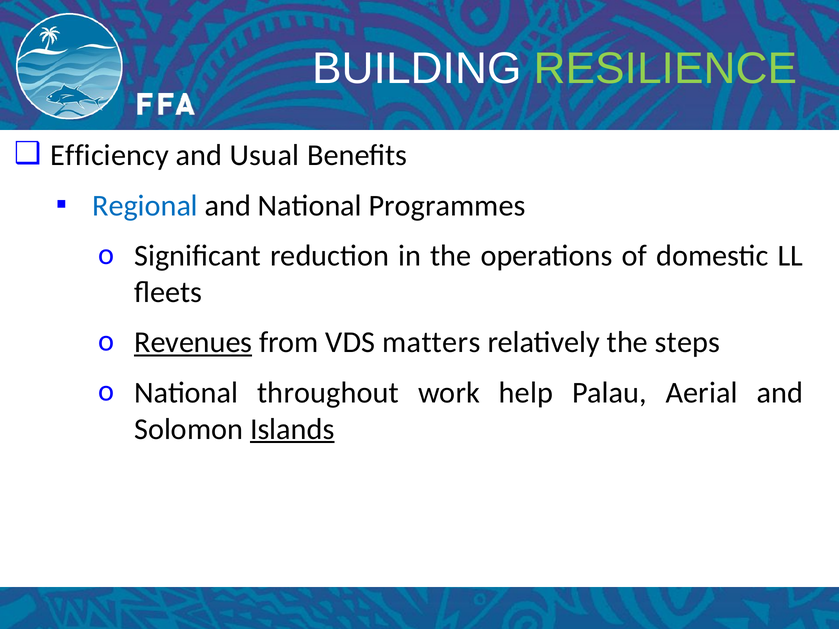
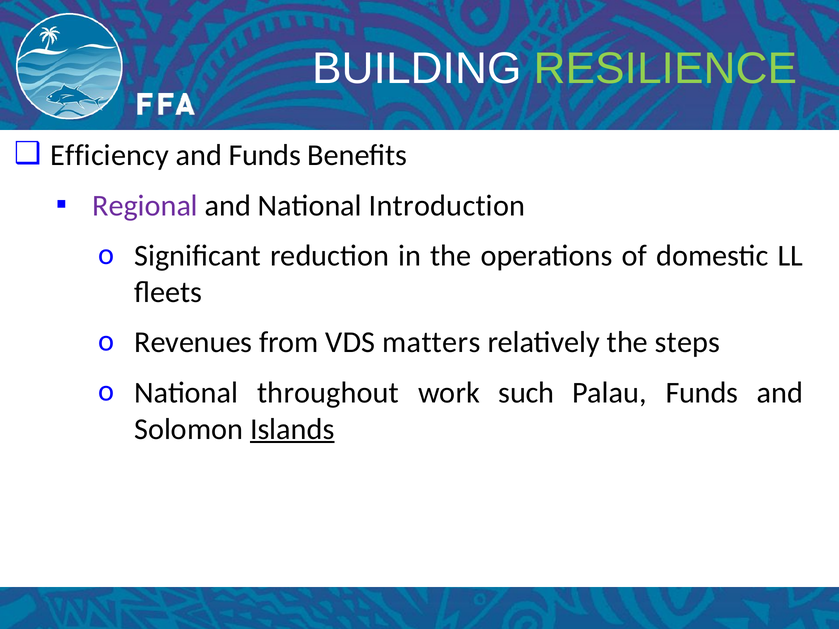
and Usual: Usual -> Funds
Regional colour: blue -> purple
Programmes: Programmes -> Introduction
Revenues underline: present -> none
help: help -> such
Palau Aerial: Aerial -> Funds
